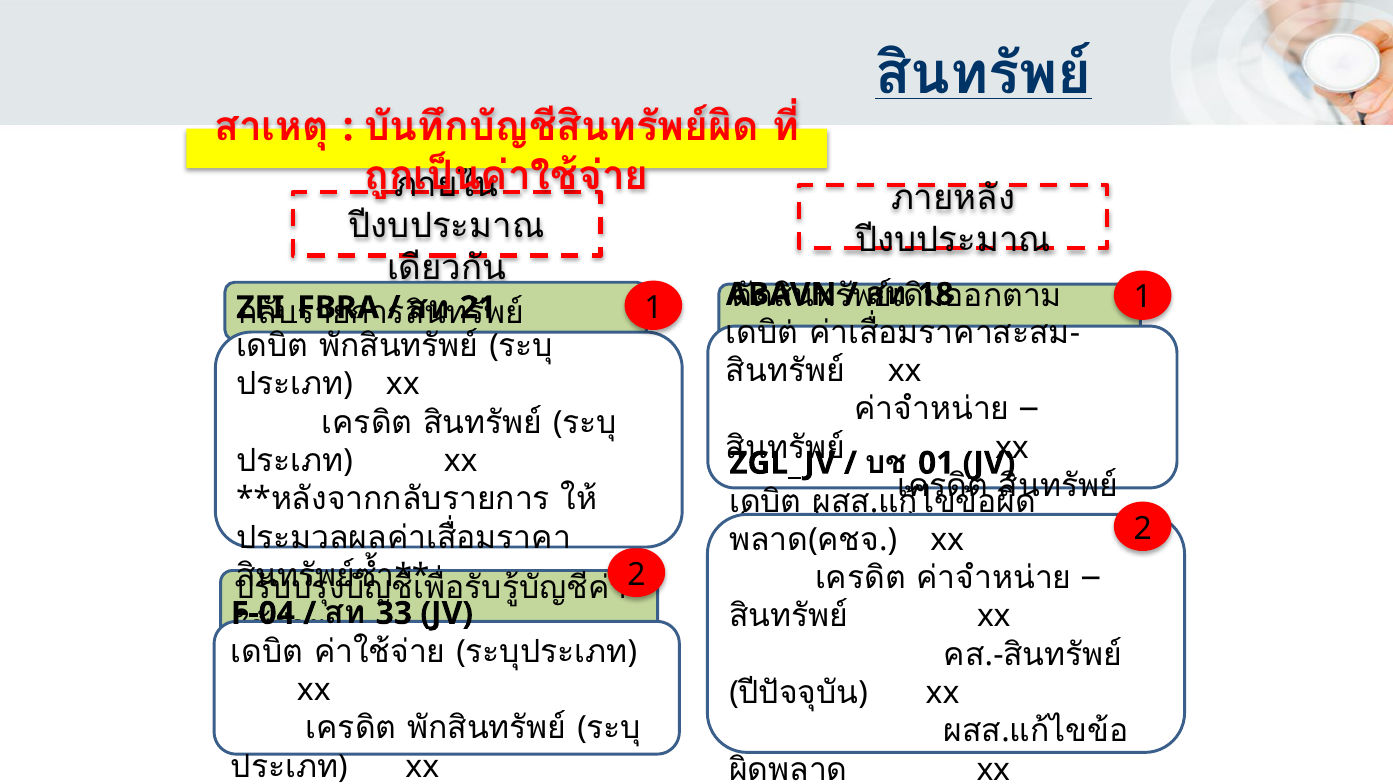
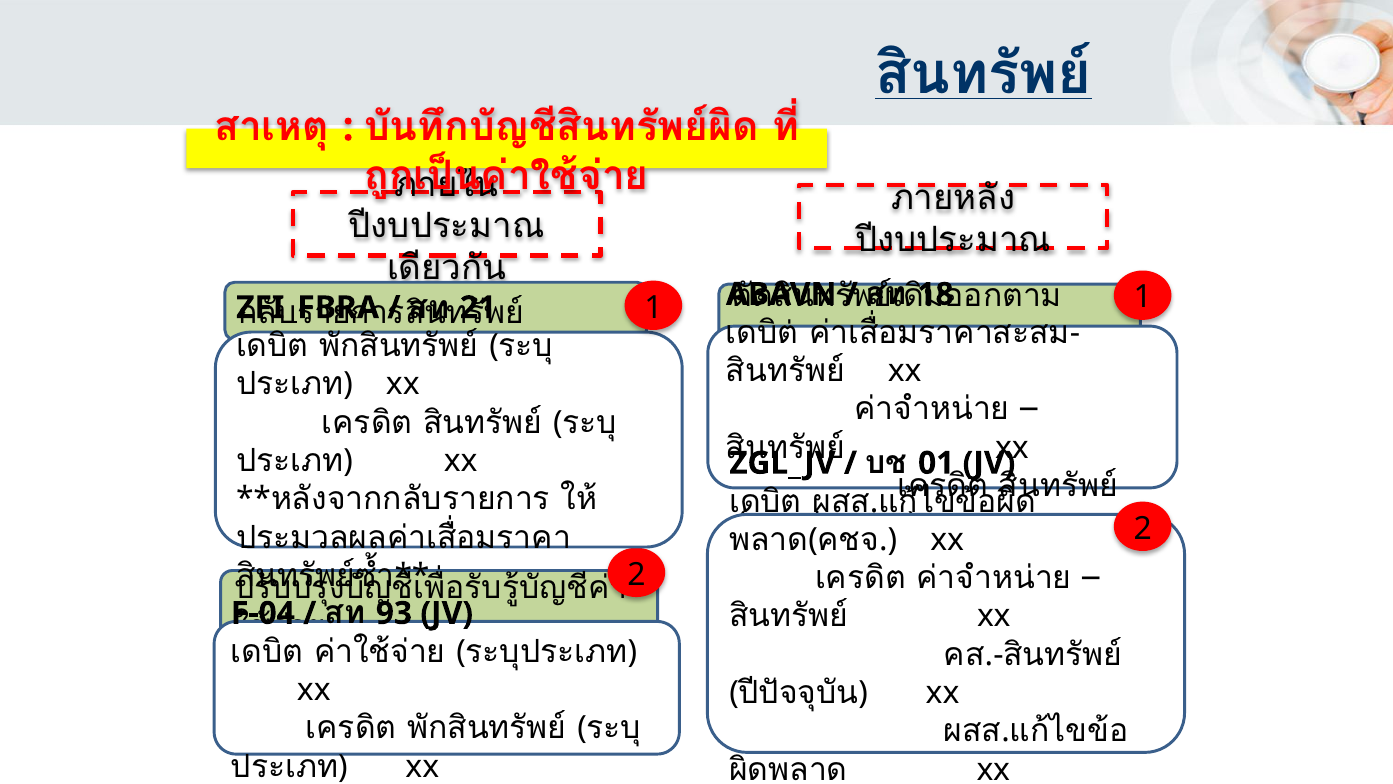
33: 33 -> 93
